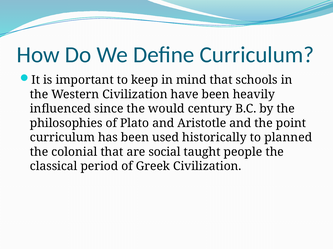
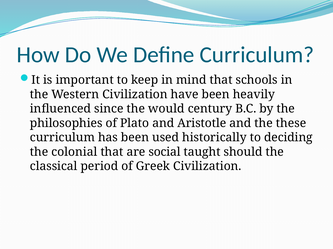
point: point -> these
planned: planned -> deciding
people: people -> should
